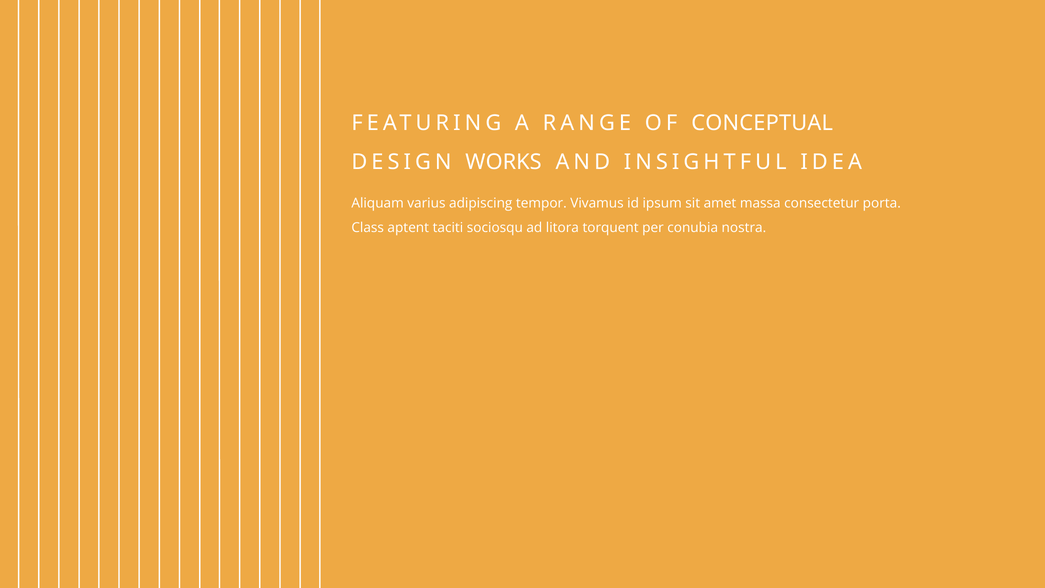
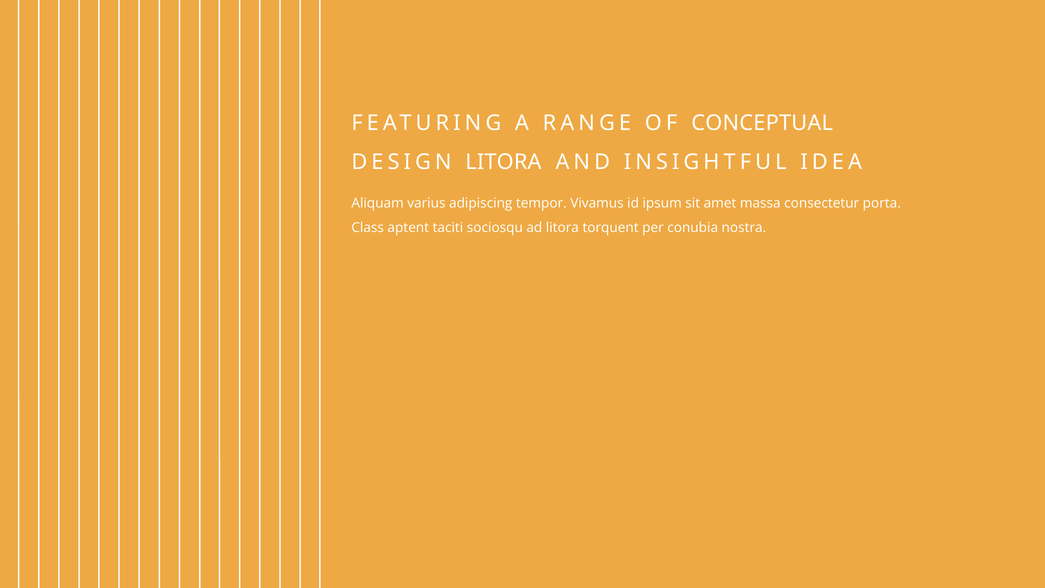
DESIGN WORKS: WORKS -> LITORA
